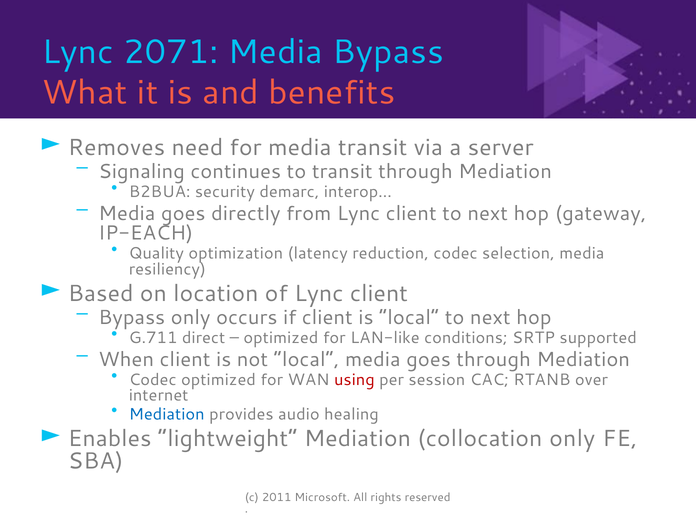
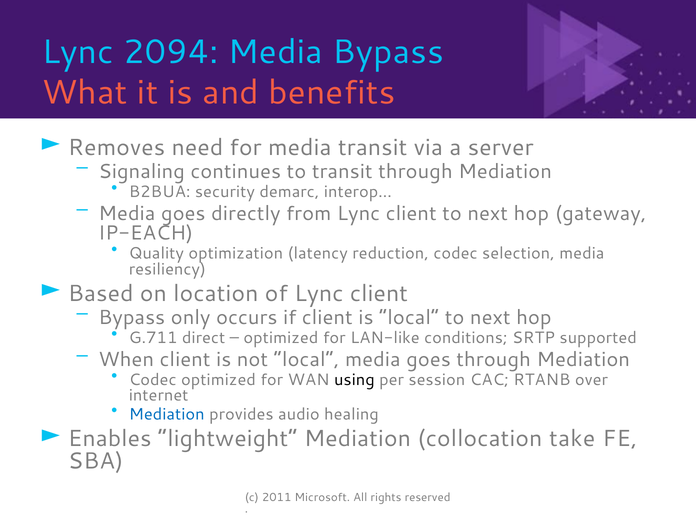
2071: 2071 -> 2094
using colour: red -> black
collocation only: only -> take
